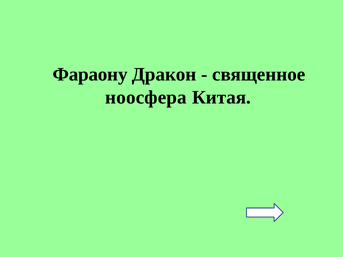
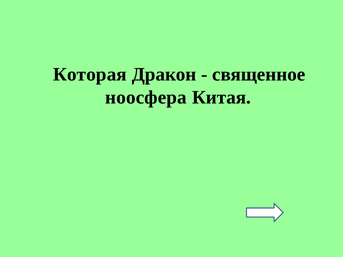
Фараону: Фараону -> Которая
